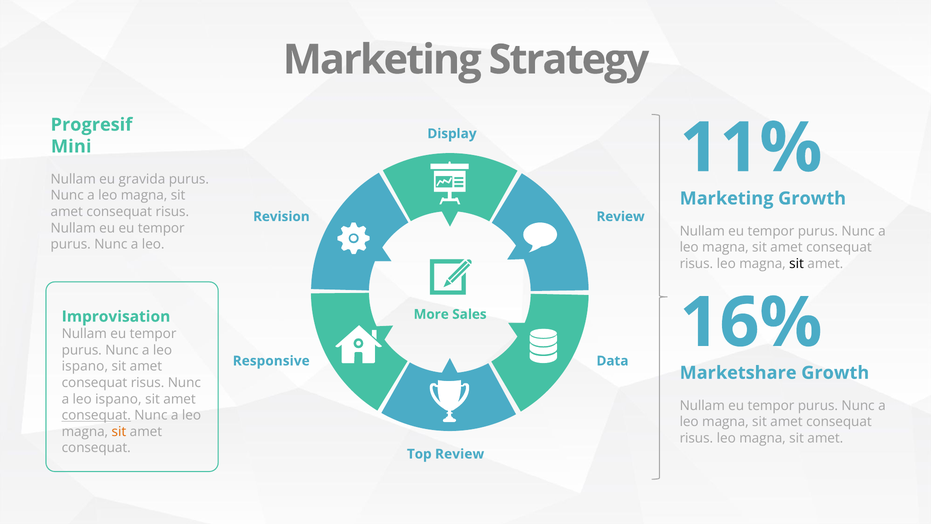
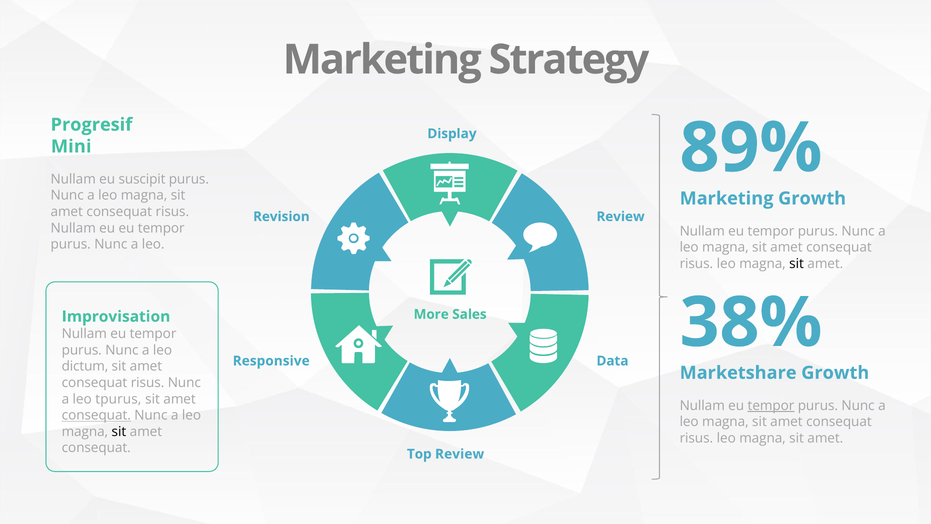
11%: 11% -> 89%
gravida: gravida -> suscipit
16%: 16% -> 38%
ispano at (85, 366): ispano -> dictum
ispano at (118, 399): ispano -> tpurus
tempor at (771, 405) underline: none -> present
sit at (119, 431) colour: orange -> black
